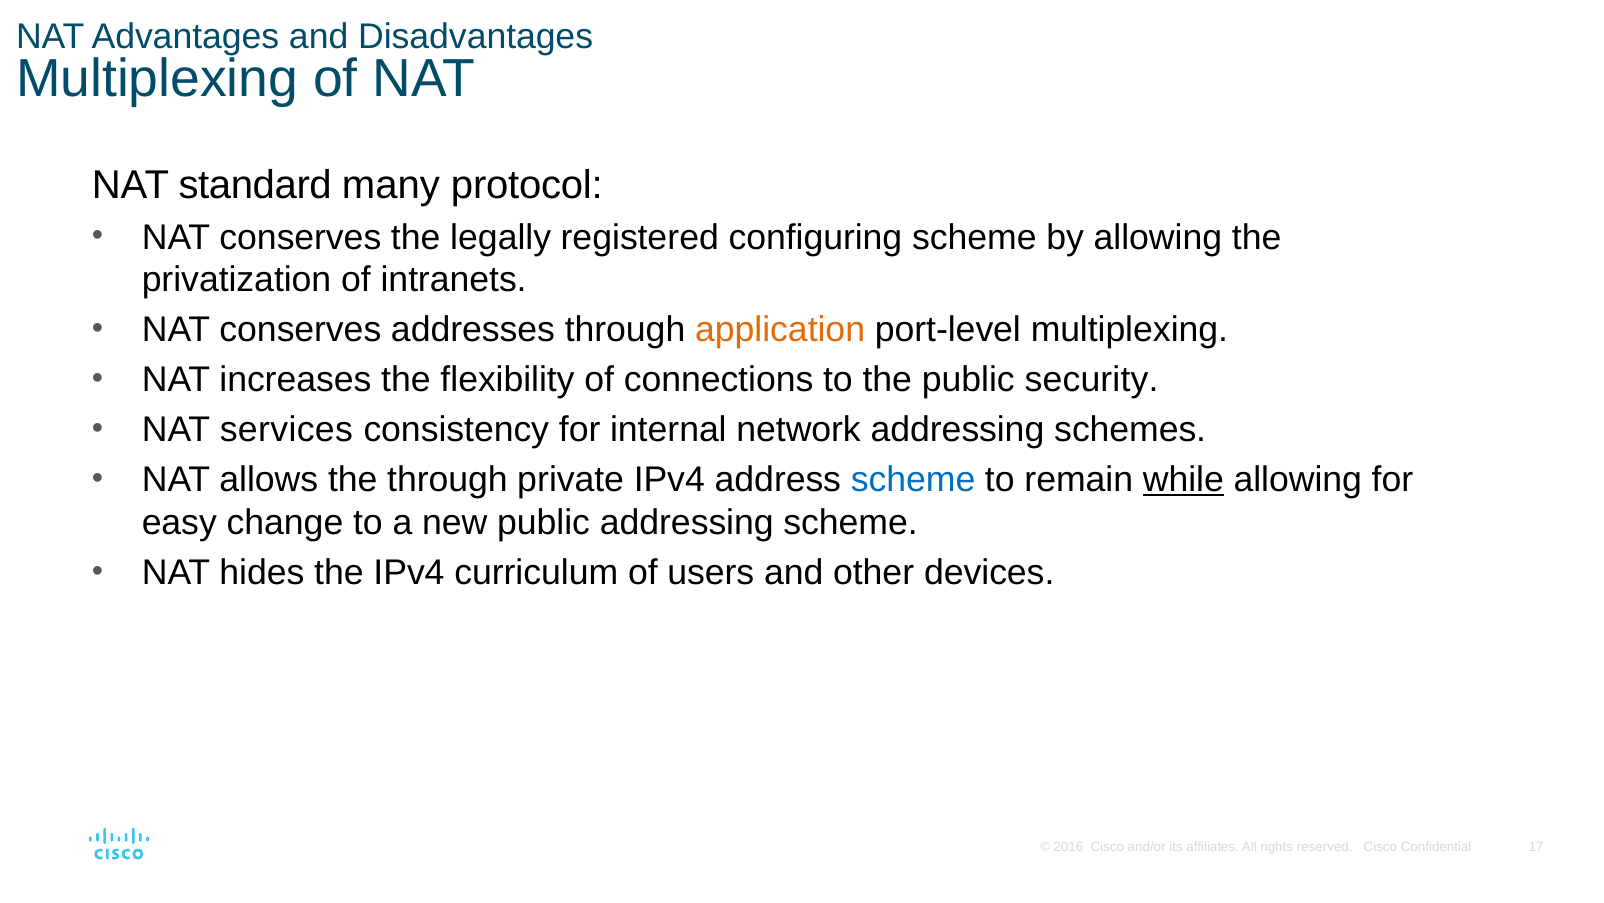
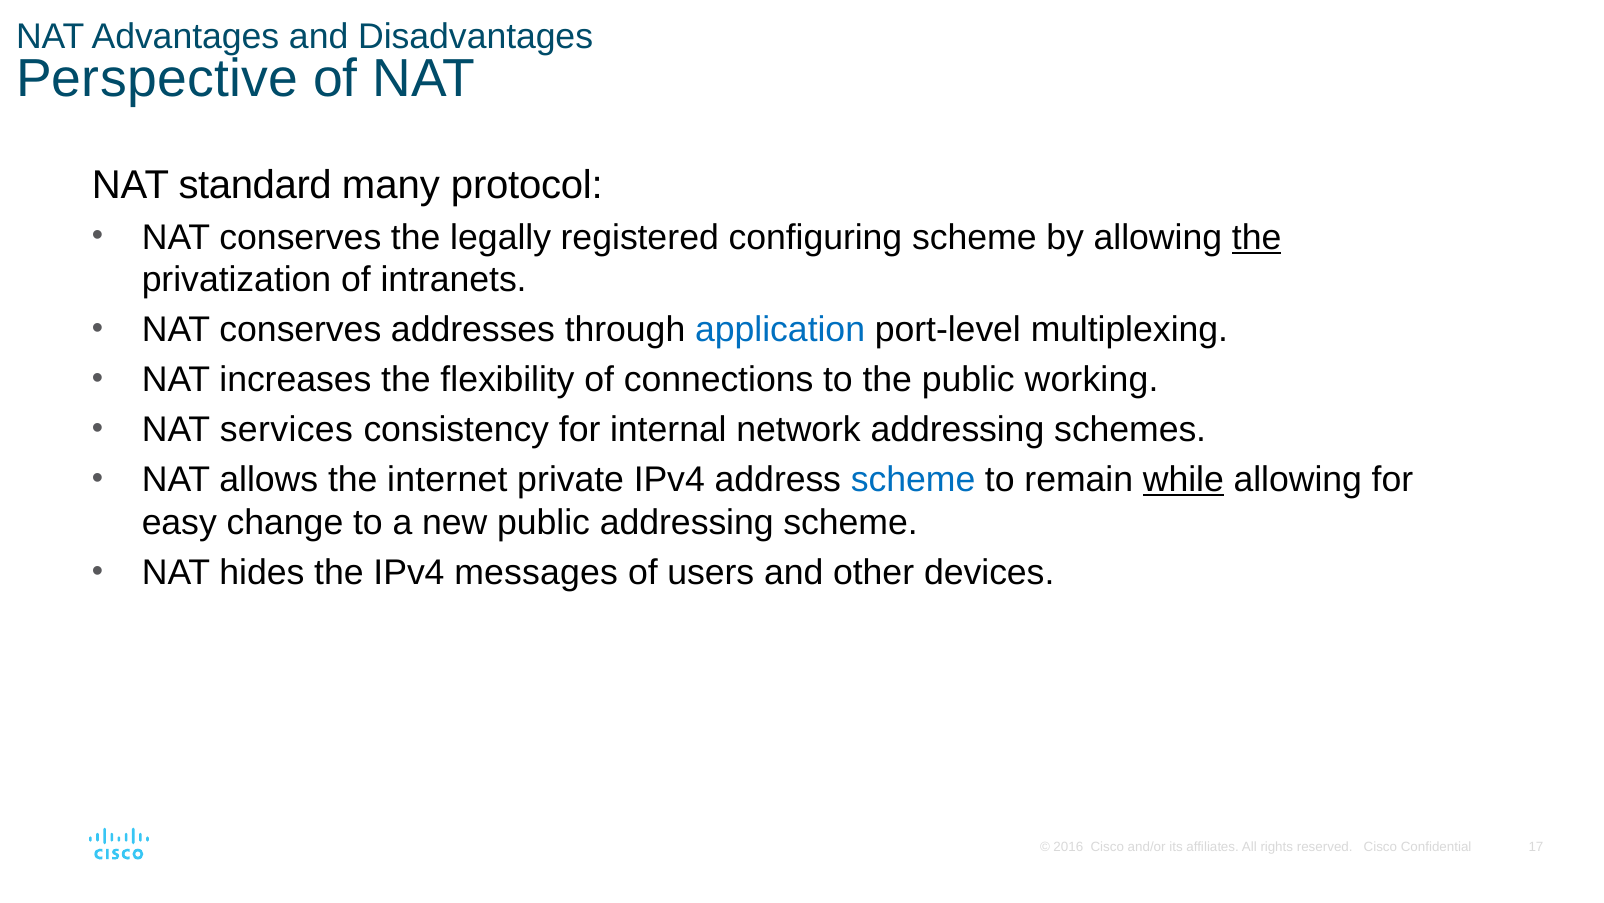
Multiplexing at (157, 79): Multiplexing -> Perspective
the at (1257, 237) underline: none -> present
application colour: orange -> blue
security: security -> working
the through: through -> internet
curriculum: curriculum -> messages
